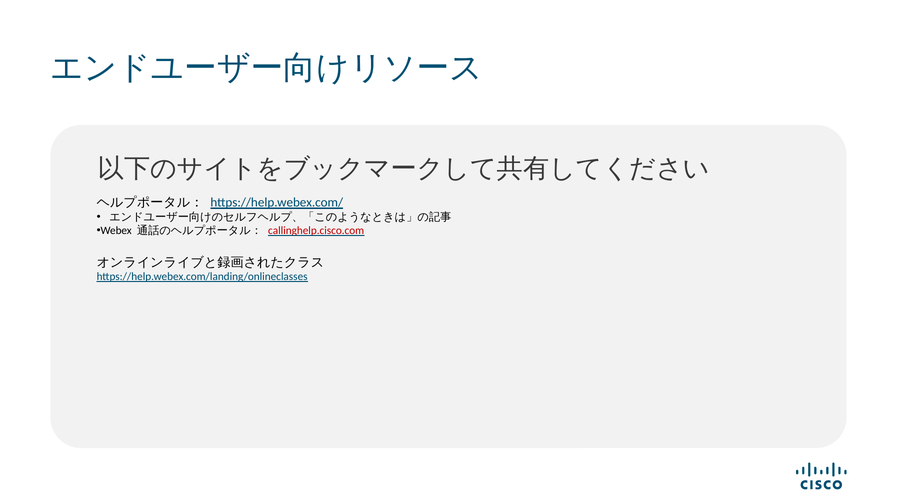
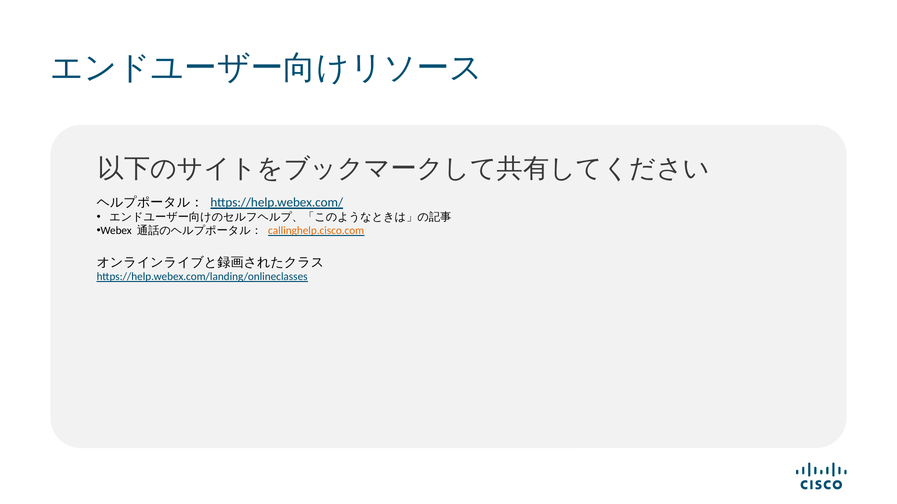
callinghelp.cisco.com colour: red -> orange
